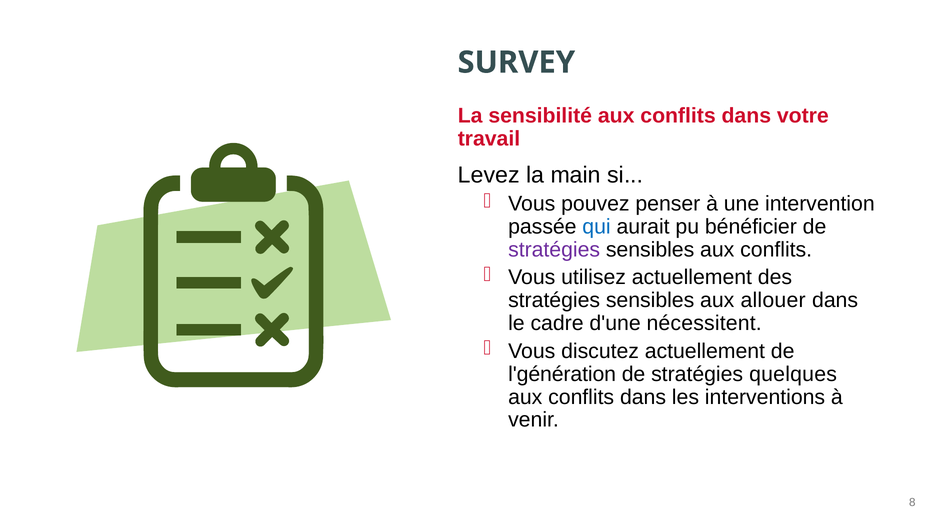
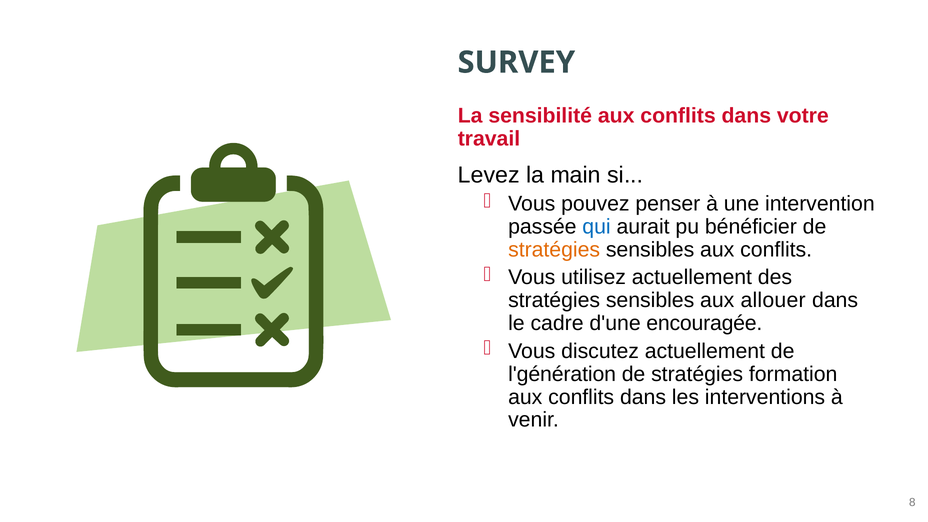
stratégies at (554, 250) colour: purple -> orange
nécessitent: nécessitent -> encouragée
quelques: quelques -> formation
